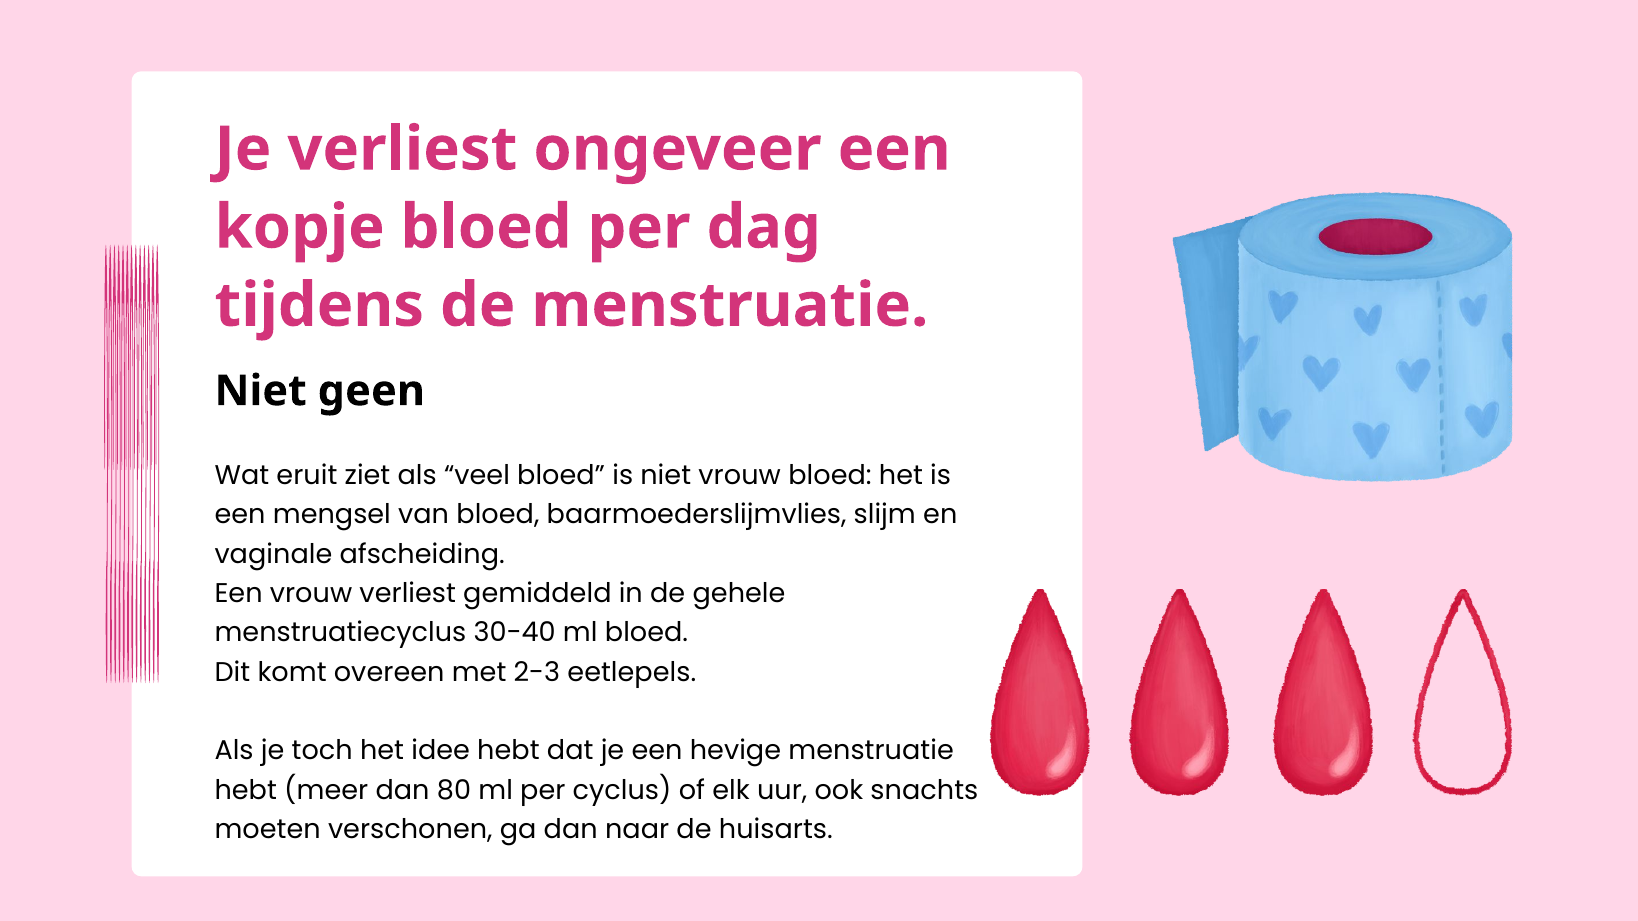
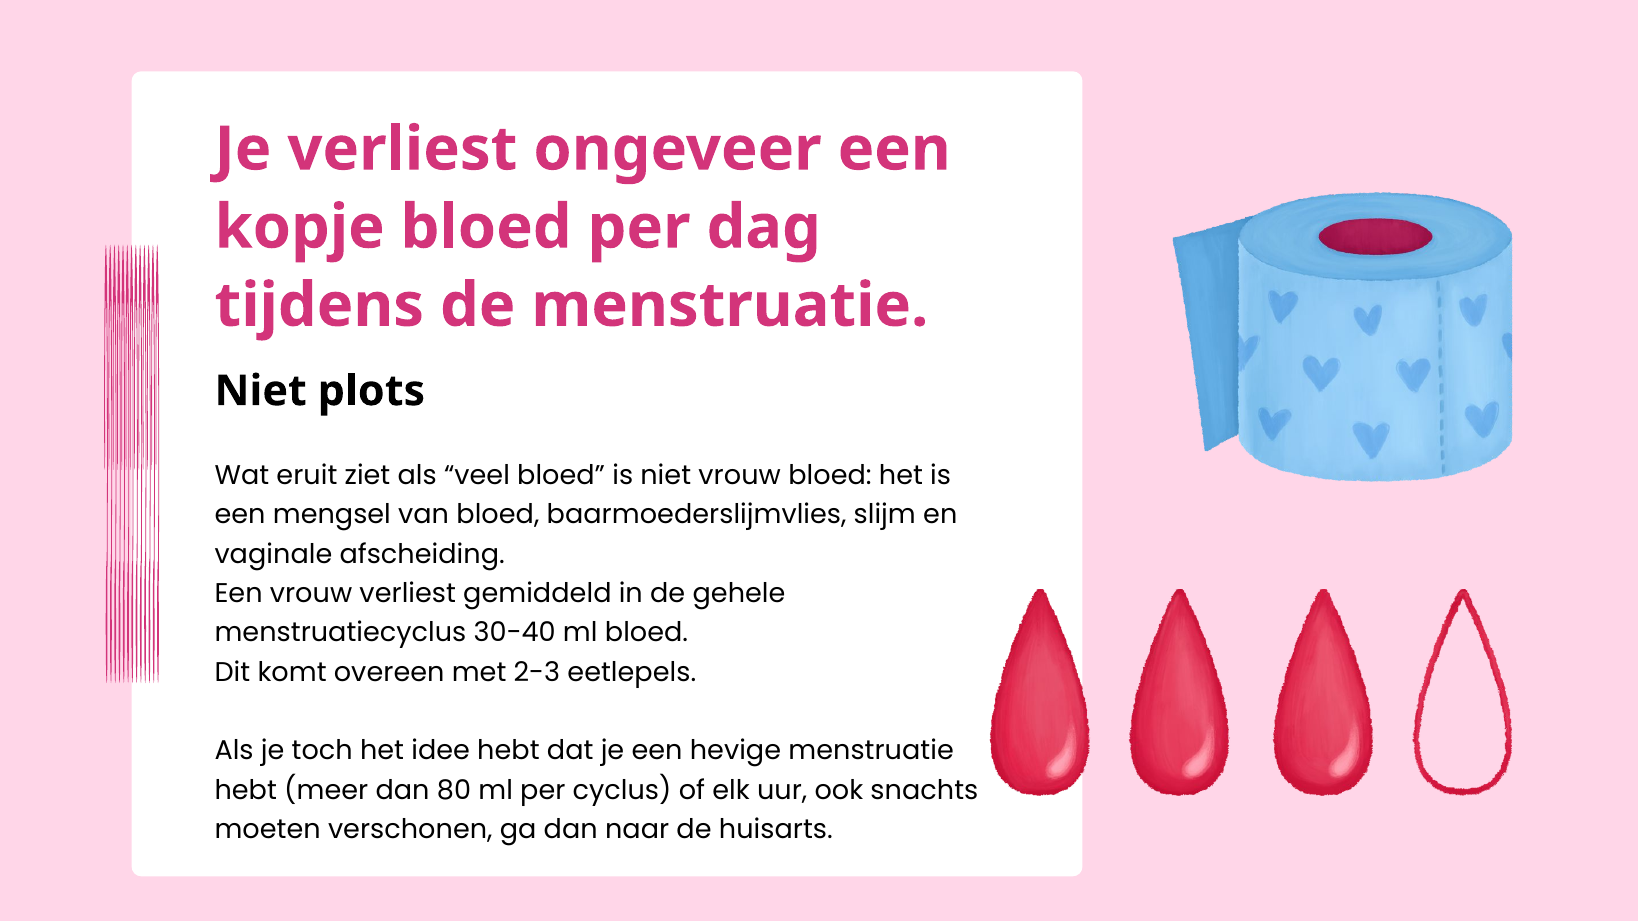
geen: geen -> plots
